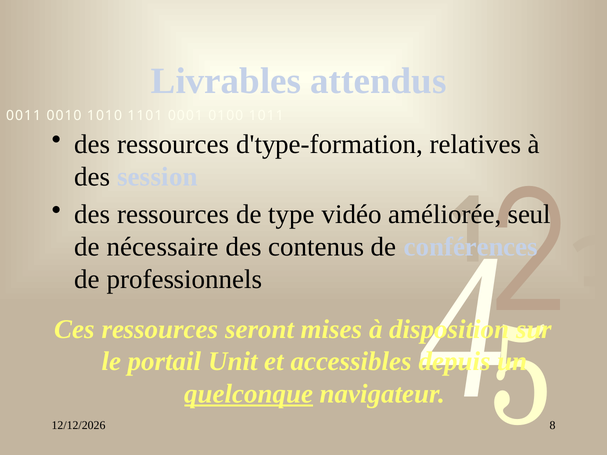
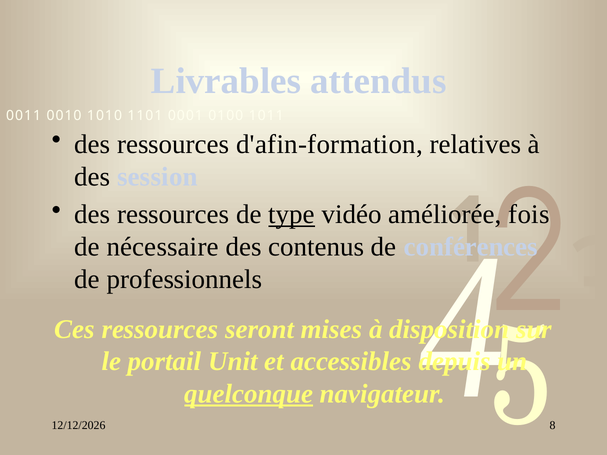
d'type-formation: d'type-formation -> d'afin-formation
type underline: none -> present
seul: seul -> fois
